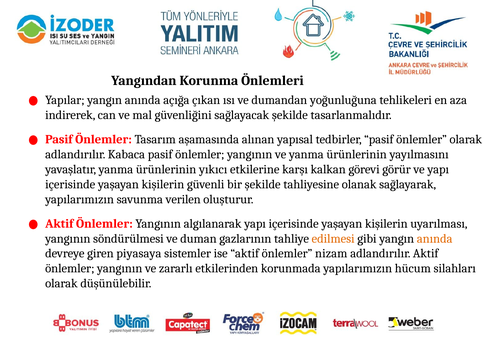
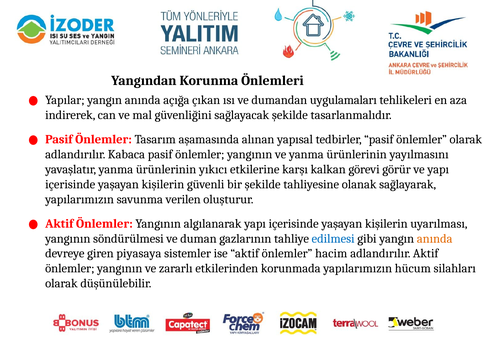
yoğunluğuna: yoğunluğuna -> uygulamaları
edilmesi colour: orange -> blue
nizam: nizam -> hacim
